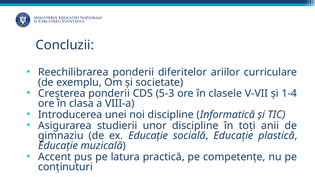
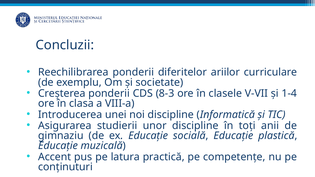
5-3: 5-3 -> 8-3
